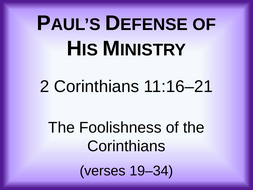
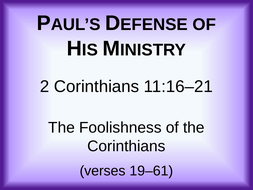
19–34: 19–34 -> 19–61
